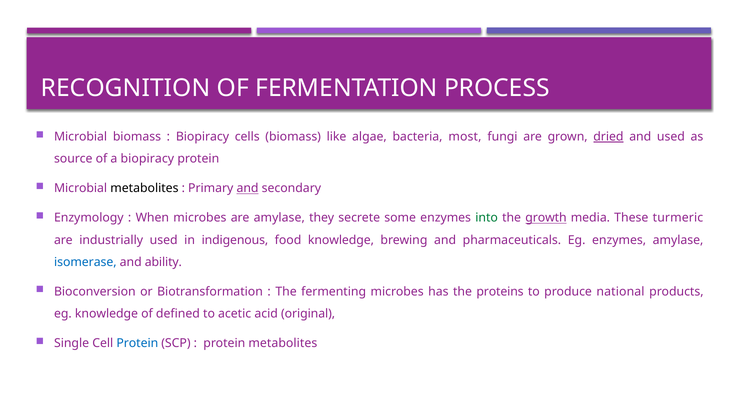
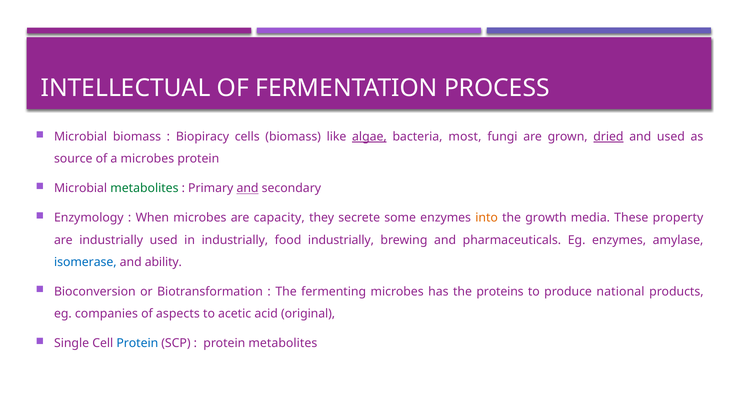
RECOGNITION: RECOGNITION -> INTELLECTUAL
algae underline: none -> present
a biopiracy: biopiracy -> microbes
metabolites at (144, 188) colour: black -> green
are amylase: amylase -> capacity
into colour: green -> orange
growth underline: present -> none
turmeric: turmeric -> property
in indigenous: indigenous -> industrially
food knowledge: knowledge -> industrially
eg knowledge: knowledge -> companies
defined: defined -> aspects
